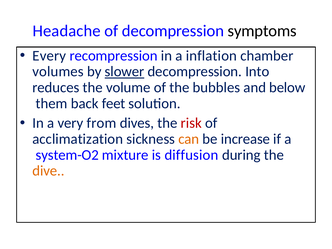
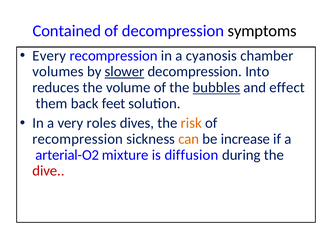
Headache: Headache -> Contained
inflation: inflation -> cyanosis
bubbles underline: none -> present
below: below -> effect
from: from -> roles
risk colour: red -> orange
acclimatization at (78, 139): acclimatization -> recompression
system-O2: system-O2 -> arterial-O2
dive colour: orange -> red
